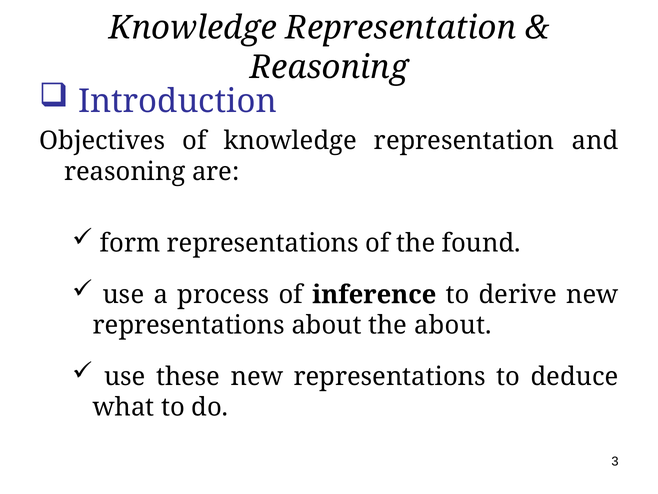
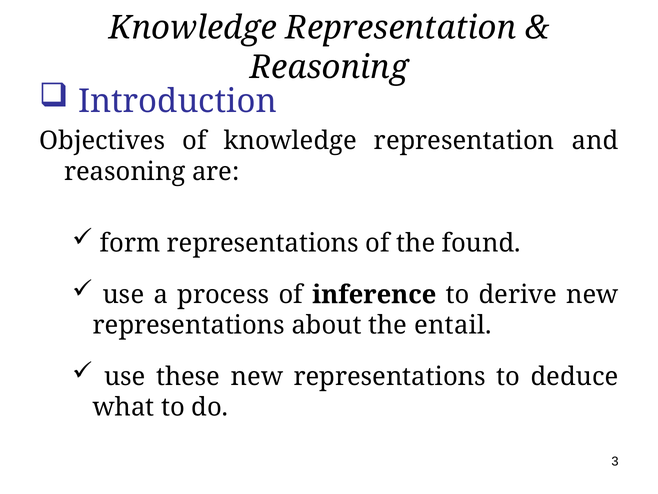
the about: about -> entail
